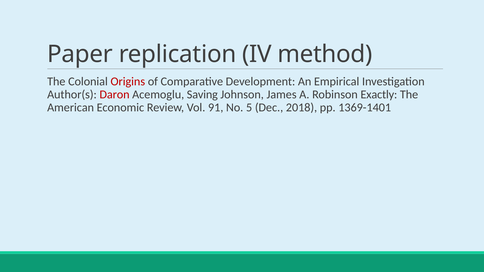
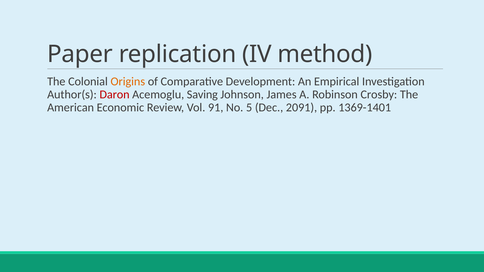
Origins colour: red -> orange
Exactly: Exactly -> Crosby
2018: 2018 -> 2091
